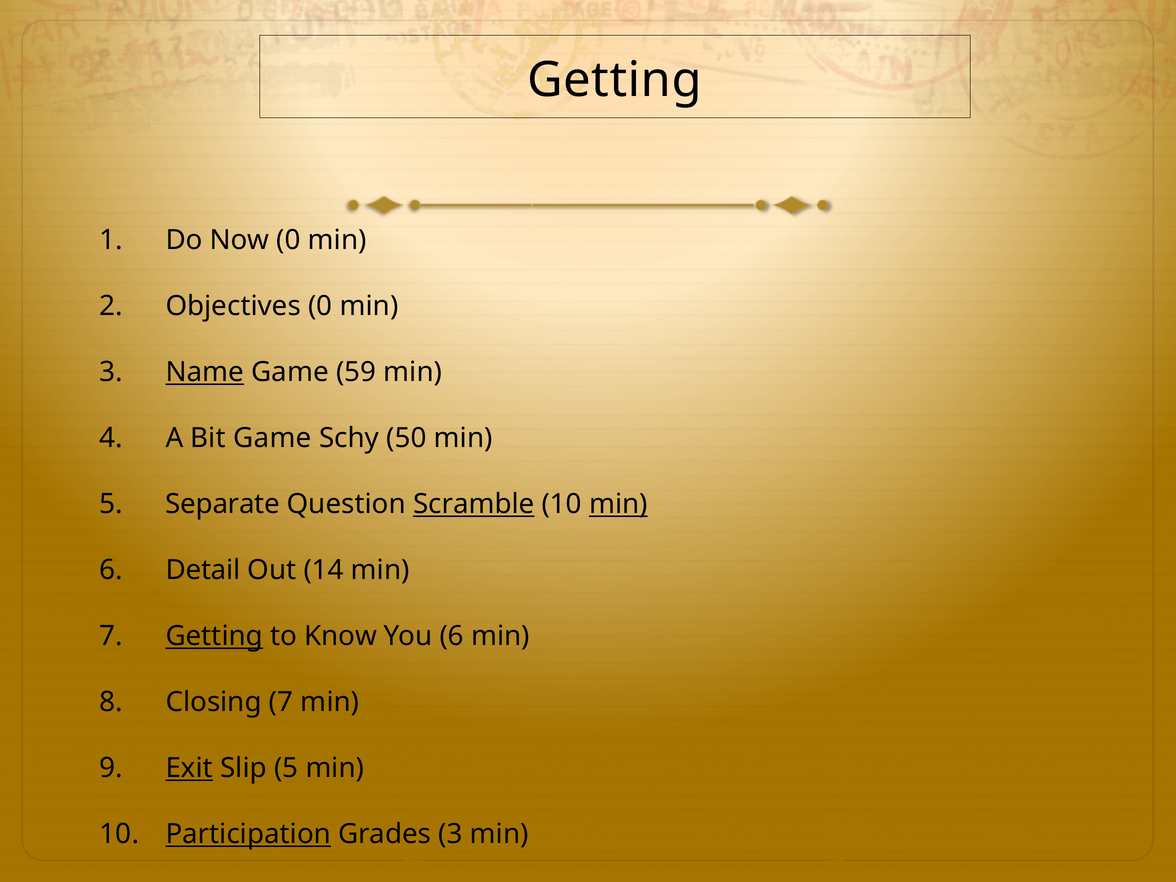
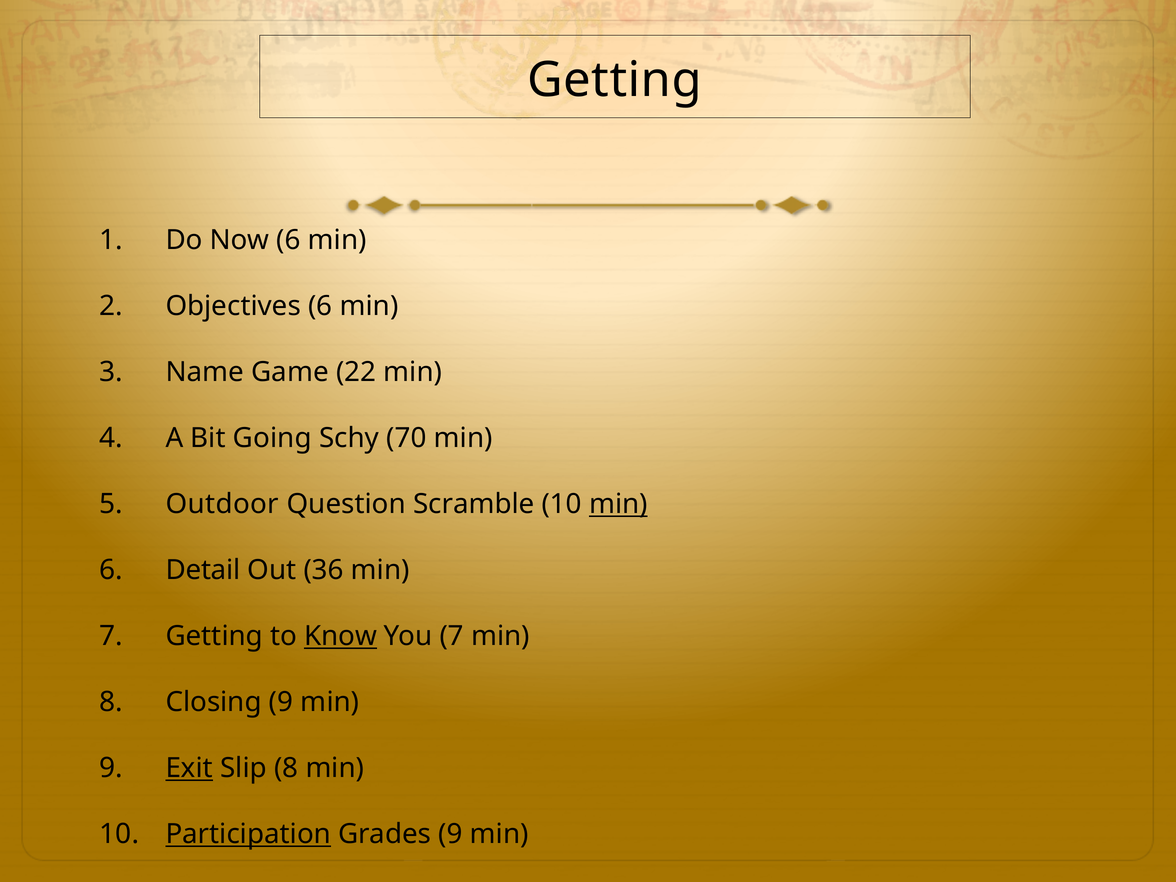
Now 0: 0 -> 6
Objectives 0: 0 -> 6
Name underline: present -> none
59: 59 -> 22
Bit Game: Game -> Going
50: 50 -> 70
Separate: Separate -> Outdoor
Scramble underline: present -> none
14: 14 -> 36
Getting at (214, 636) underline: present -> none
Know underline: none -> present
You 6: 6 -> 7
Closing 7: 7 -> 9
Slip 5: 5 -> 8
Grades 3: 3 -> 9
